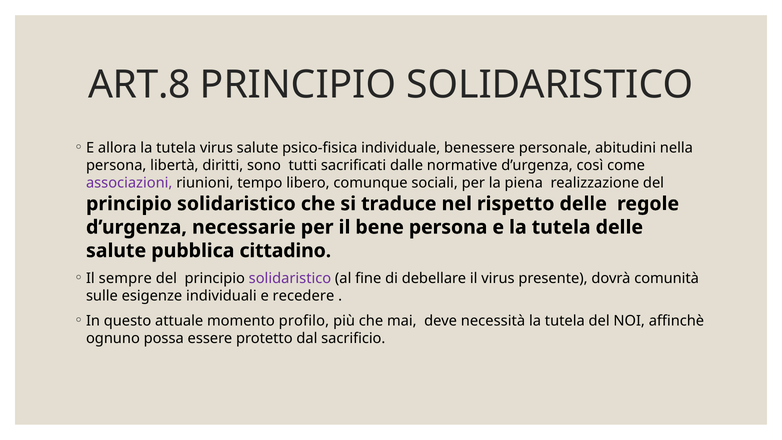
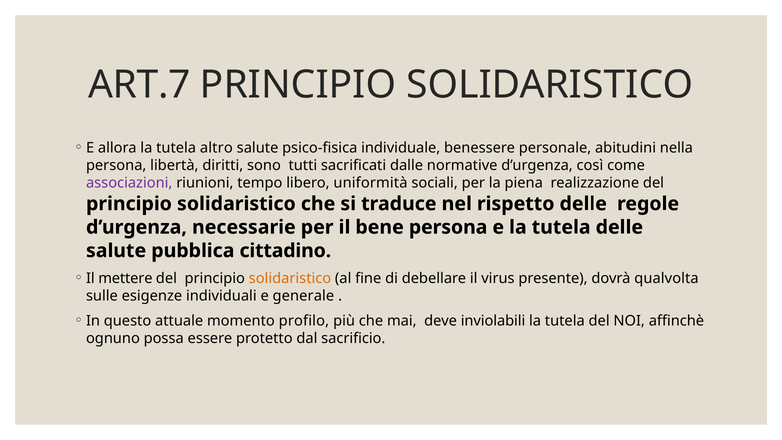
ART.8: ART.8 -> ART.7
tutela virus: virus -> altro
comunque: comunque -> uniformità
sempre: sempre -> mettere
solidaristico at (290, 278) colour: purple -> orange
comunità: comunità -> qualvolta
recedere: recedere -> generale
necessità: necessità -> inviolabili
